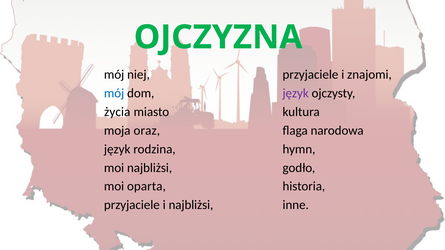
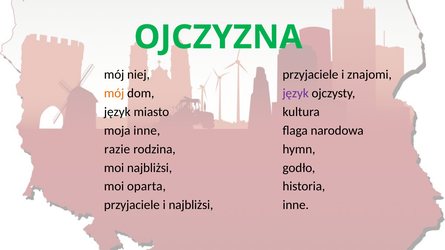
mój at (114, 93) colour: blue -> orange
życia at (117, 112): życia -> język
moja oraz: oraz -> inne
język at (117, 149): język -> razie
